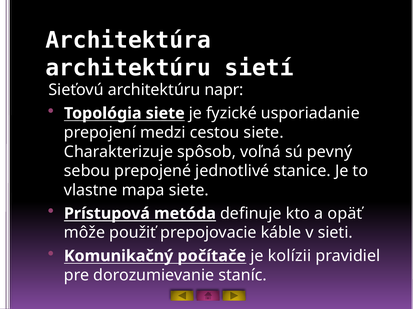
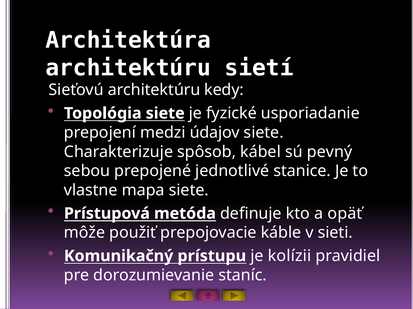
napr: napr -> kedy
cestou: cestou -> údajov
voľná: voľná -> kábel
počítače: počítače -> prístupu
